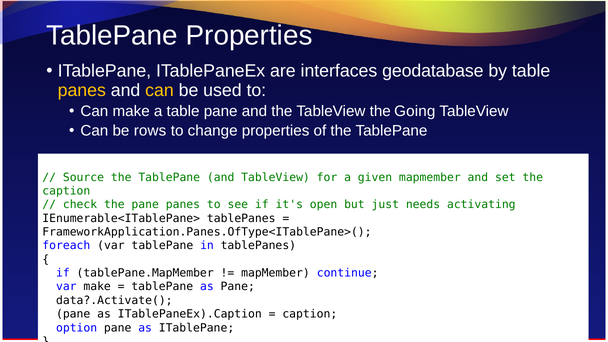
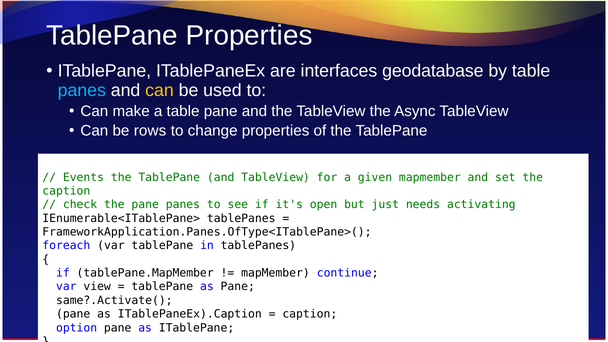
panes at (82, 90) colour: yellow -> light blue
Going: Going -> Async
Source: Source -> Events
var make: make -> view
data?.Activate(: data?.Activate( -> same?.Activate(
